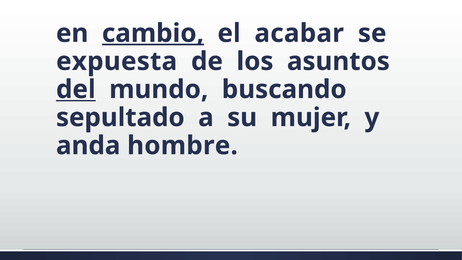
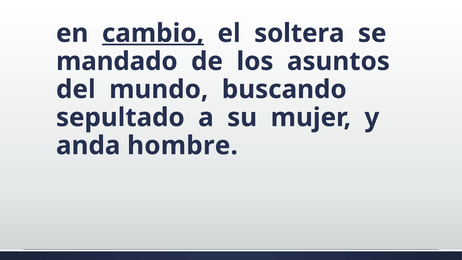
acabar: acabar -> soltera
expuesta: expuesta -> mandado
del underline: present -> none
